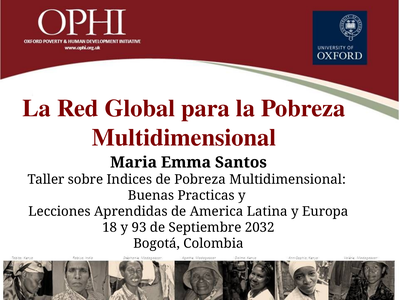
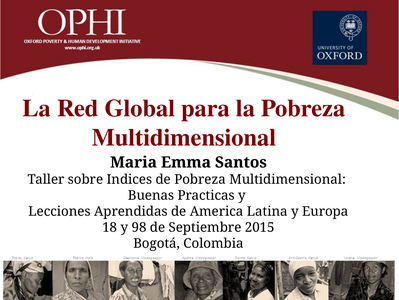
93: 93 -> 98
2032: 2032 -> 2015
